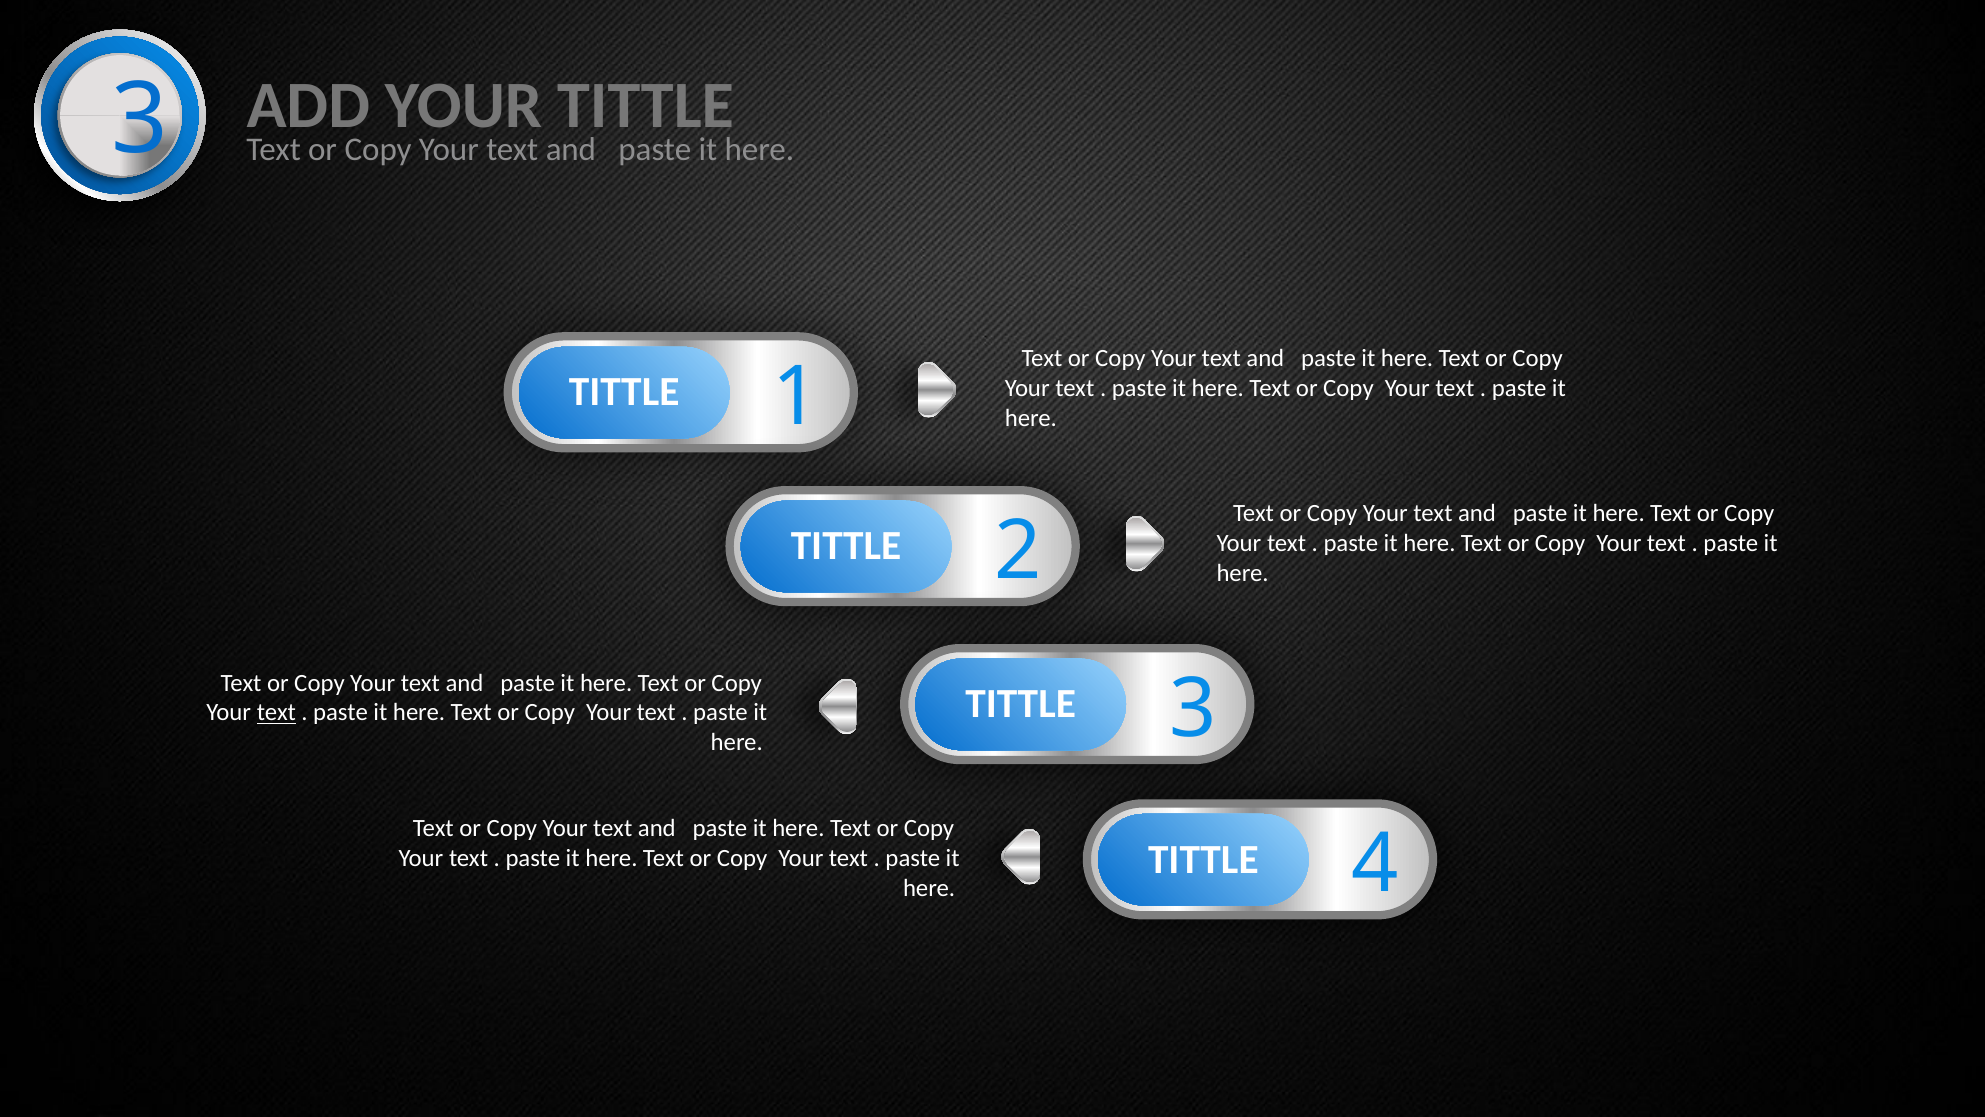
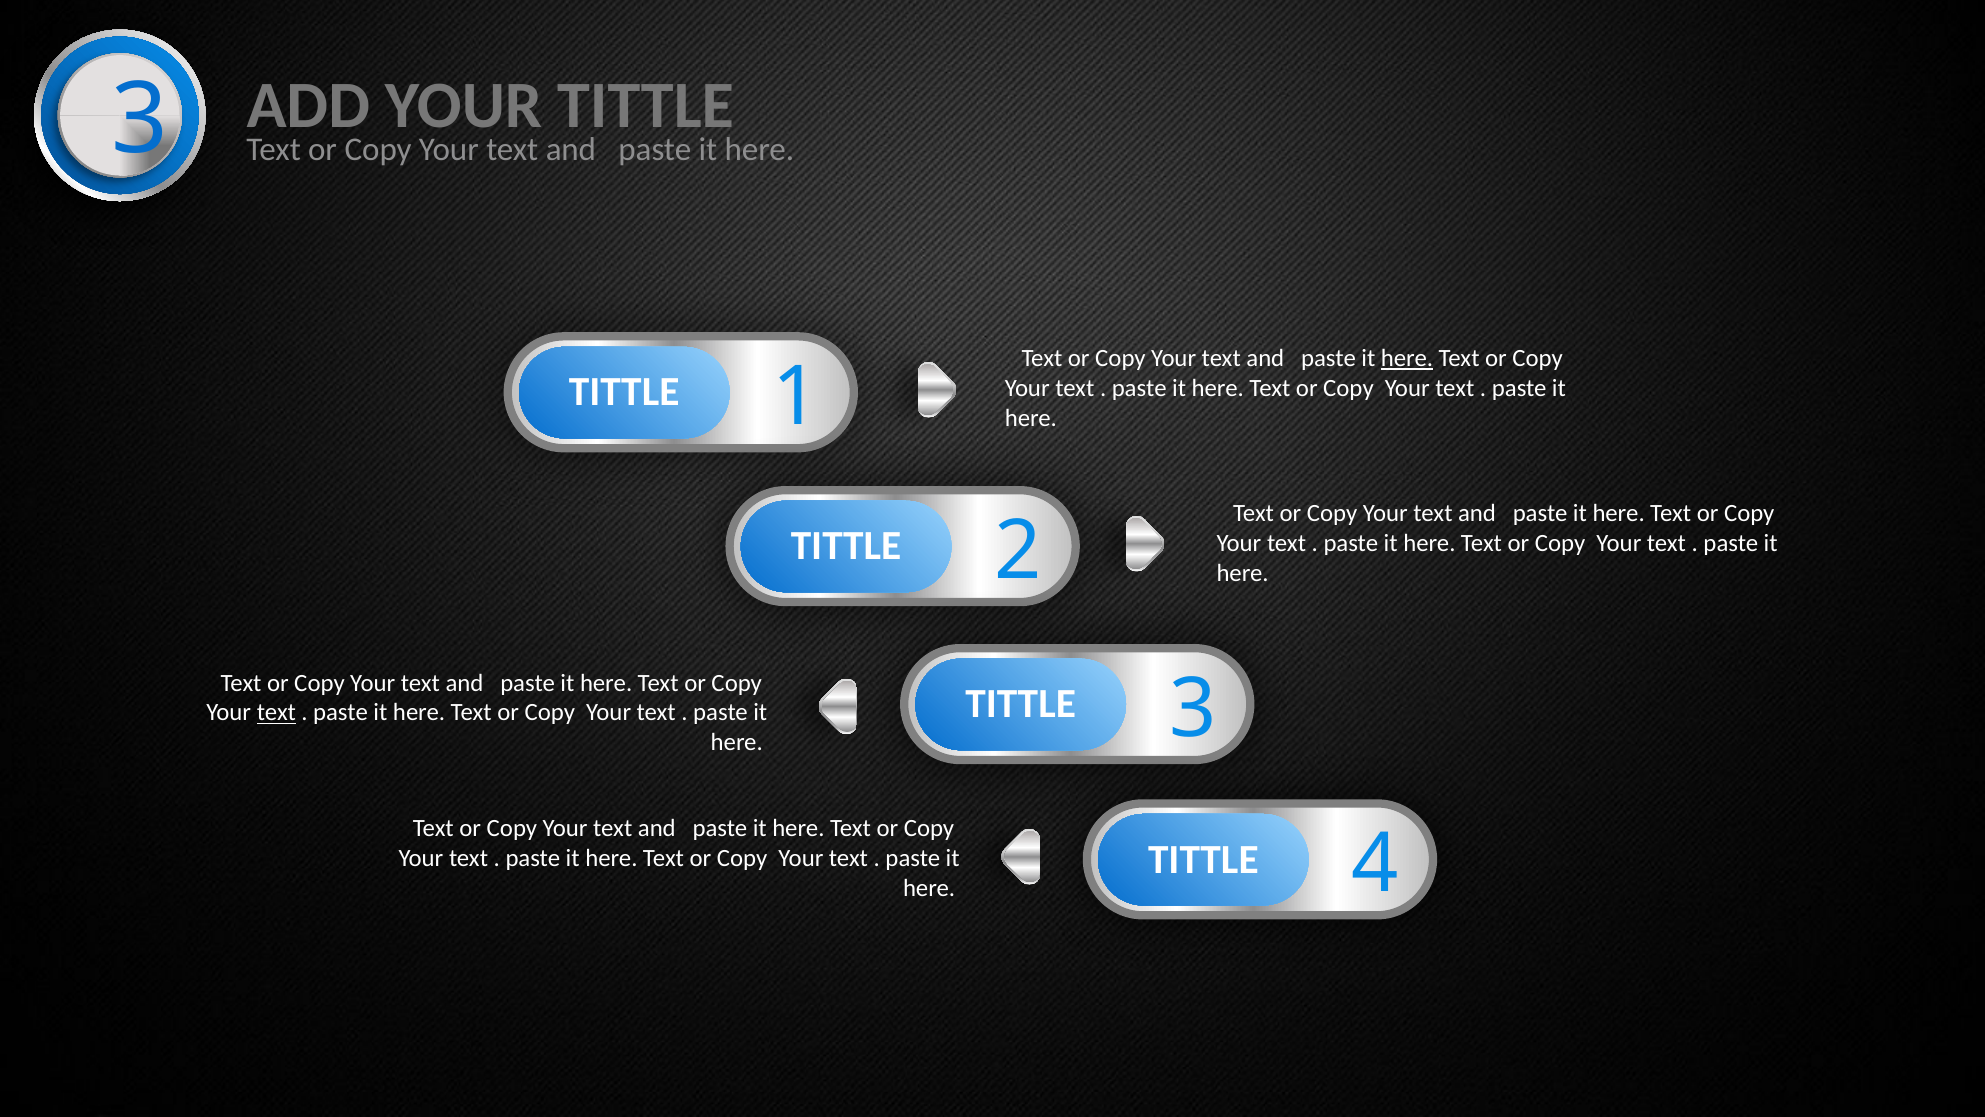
here at (1407, 358) underline: none -> present
